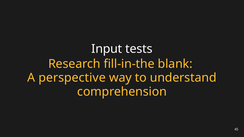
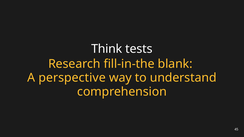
Input: Input -> Think
